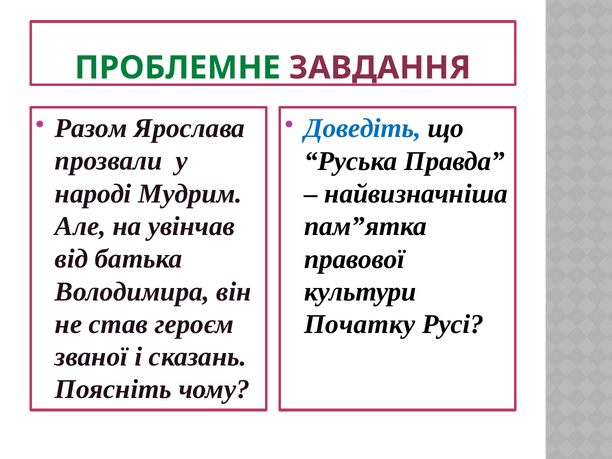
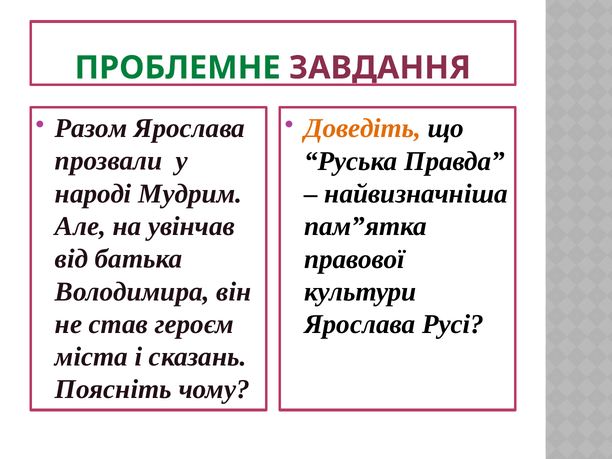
Доведіть colour: blue -> orange
Початку at (360, 324): Початку -> Ярослава
званої: званої -> міста
